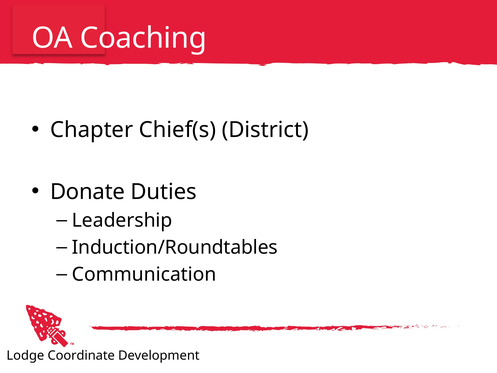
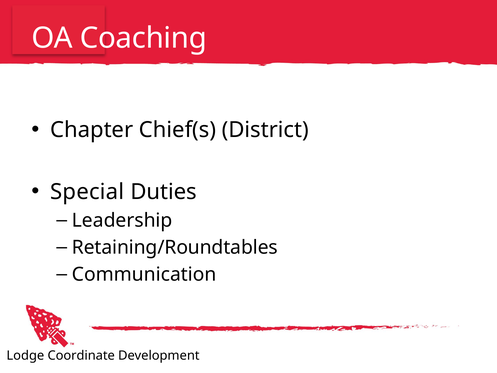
Donate: Donate -> Special
Induction/Roundtables: Induction/Roundtables -> Retaining/Roundtables
